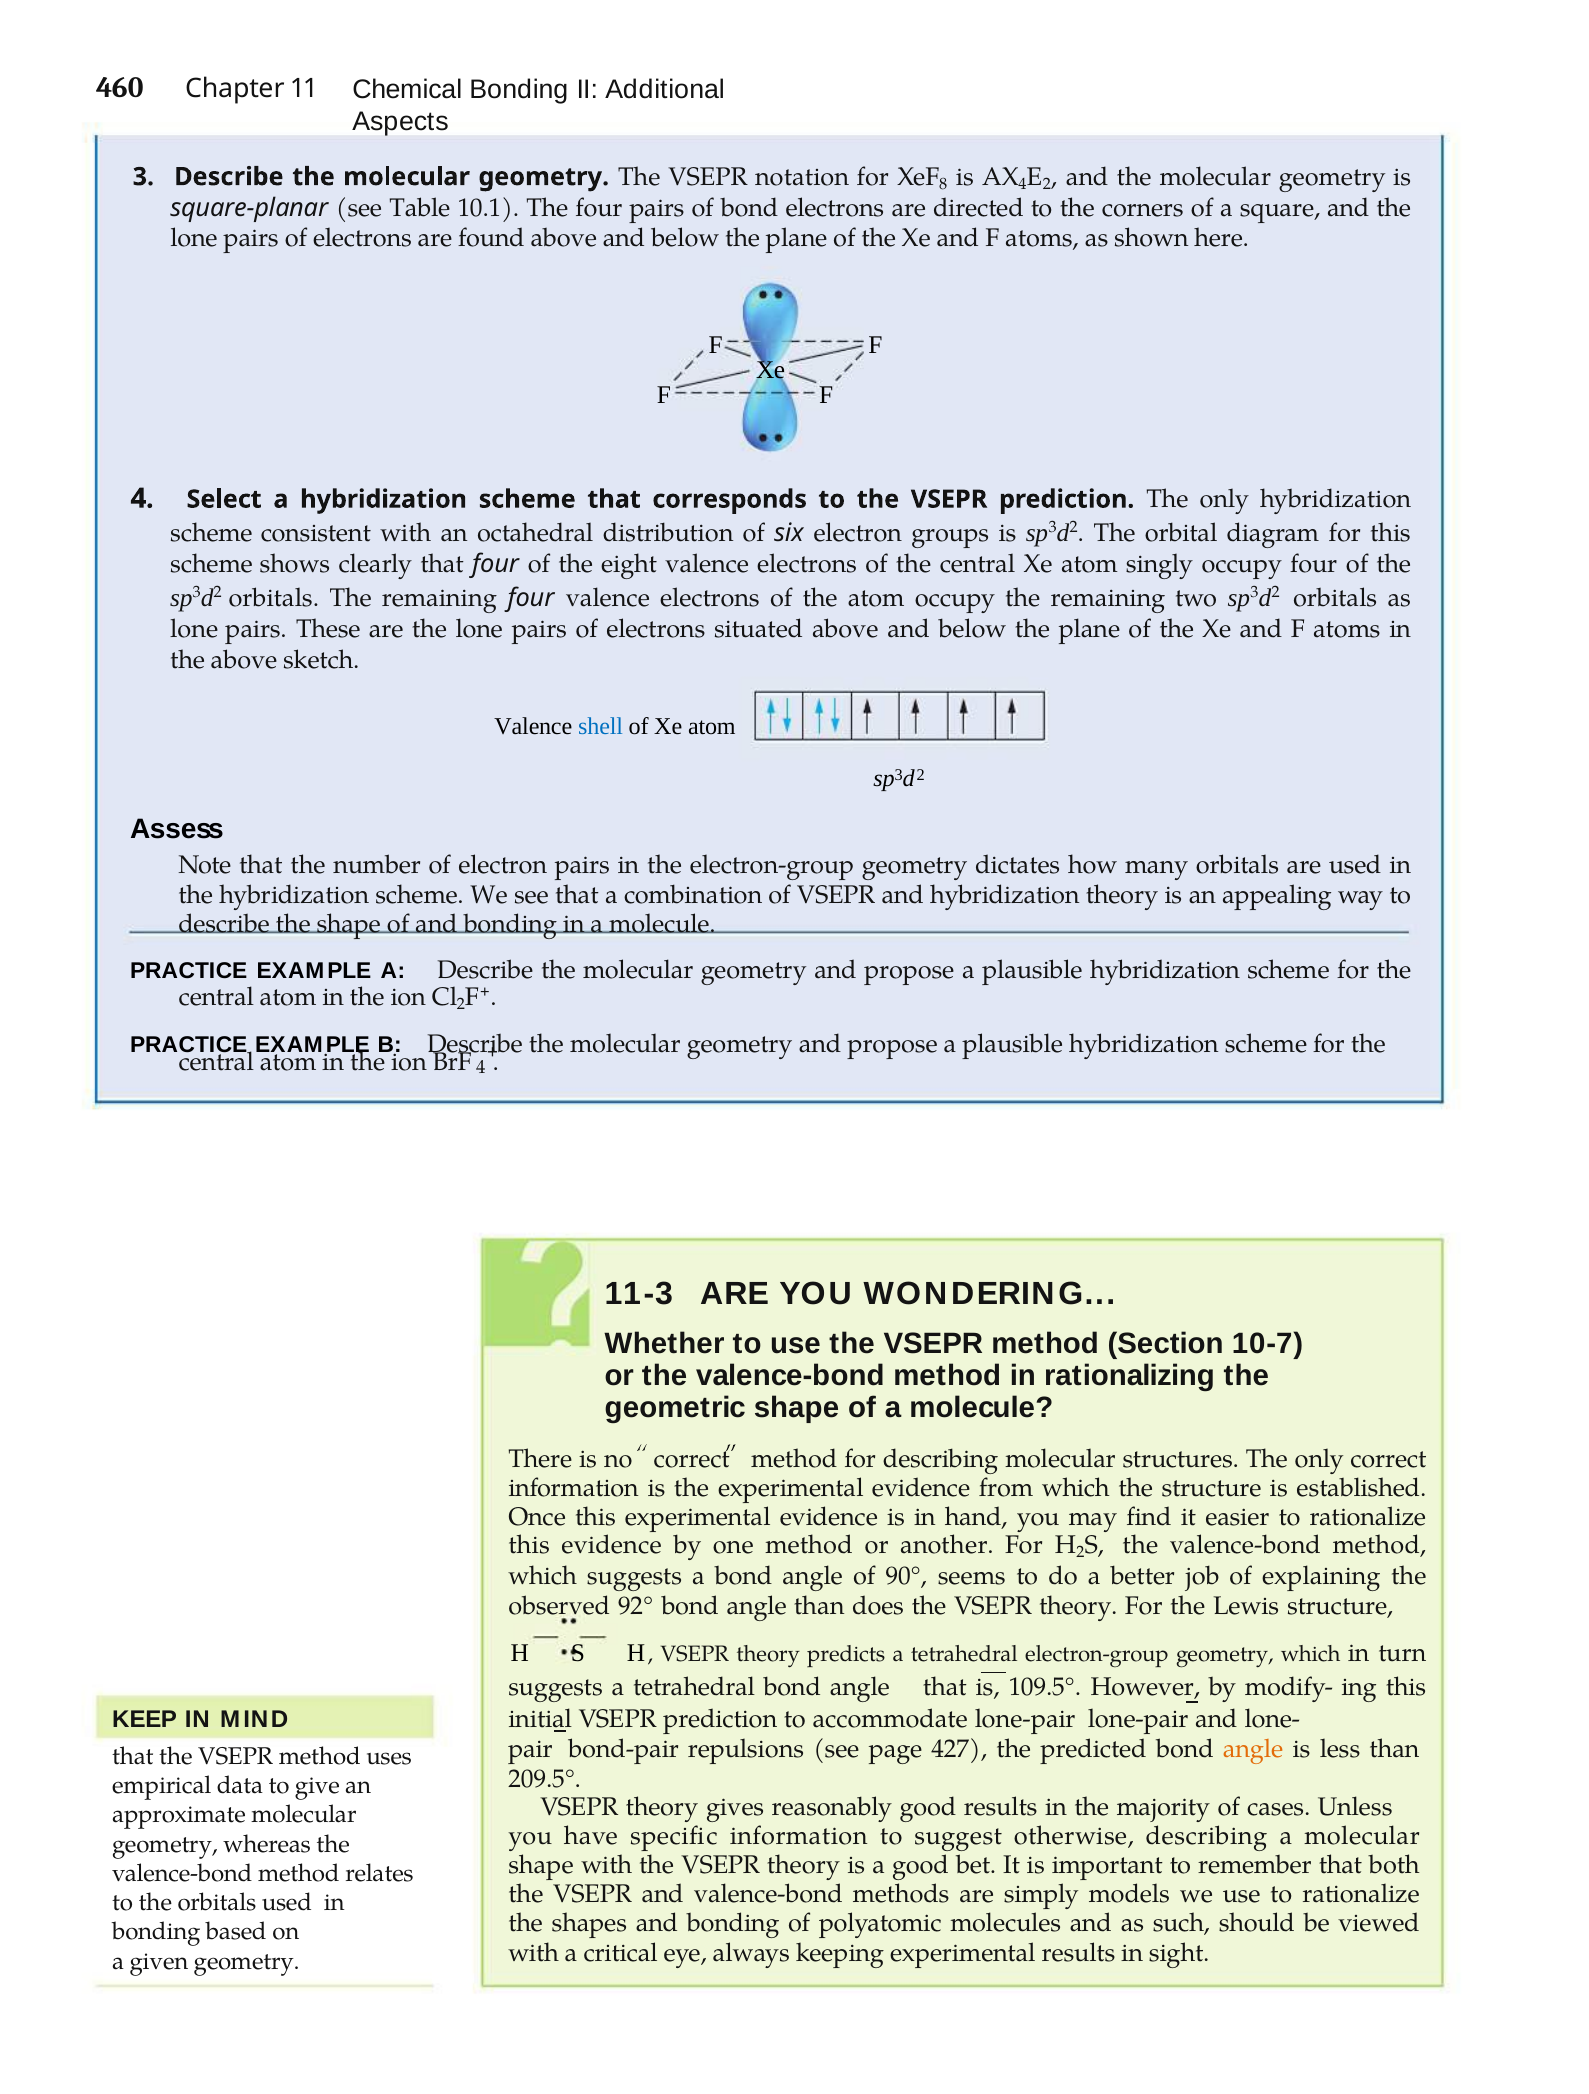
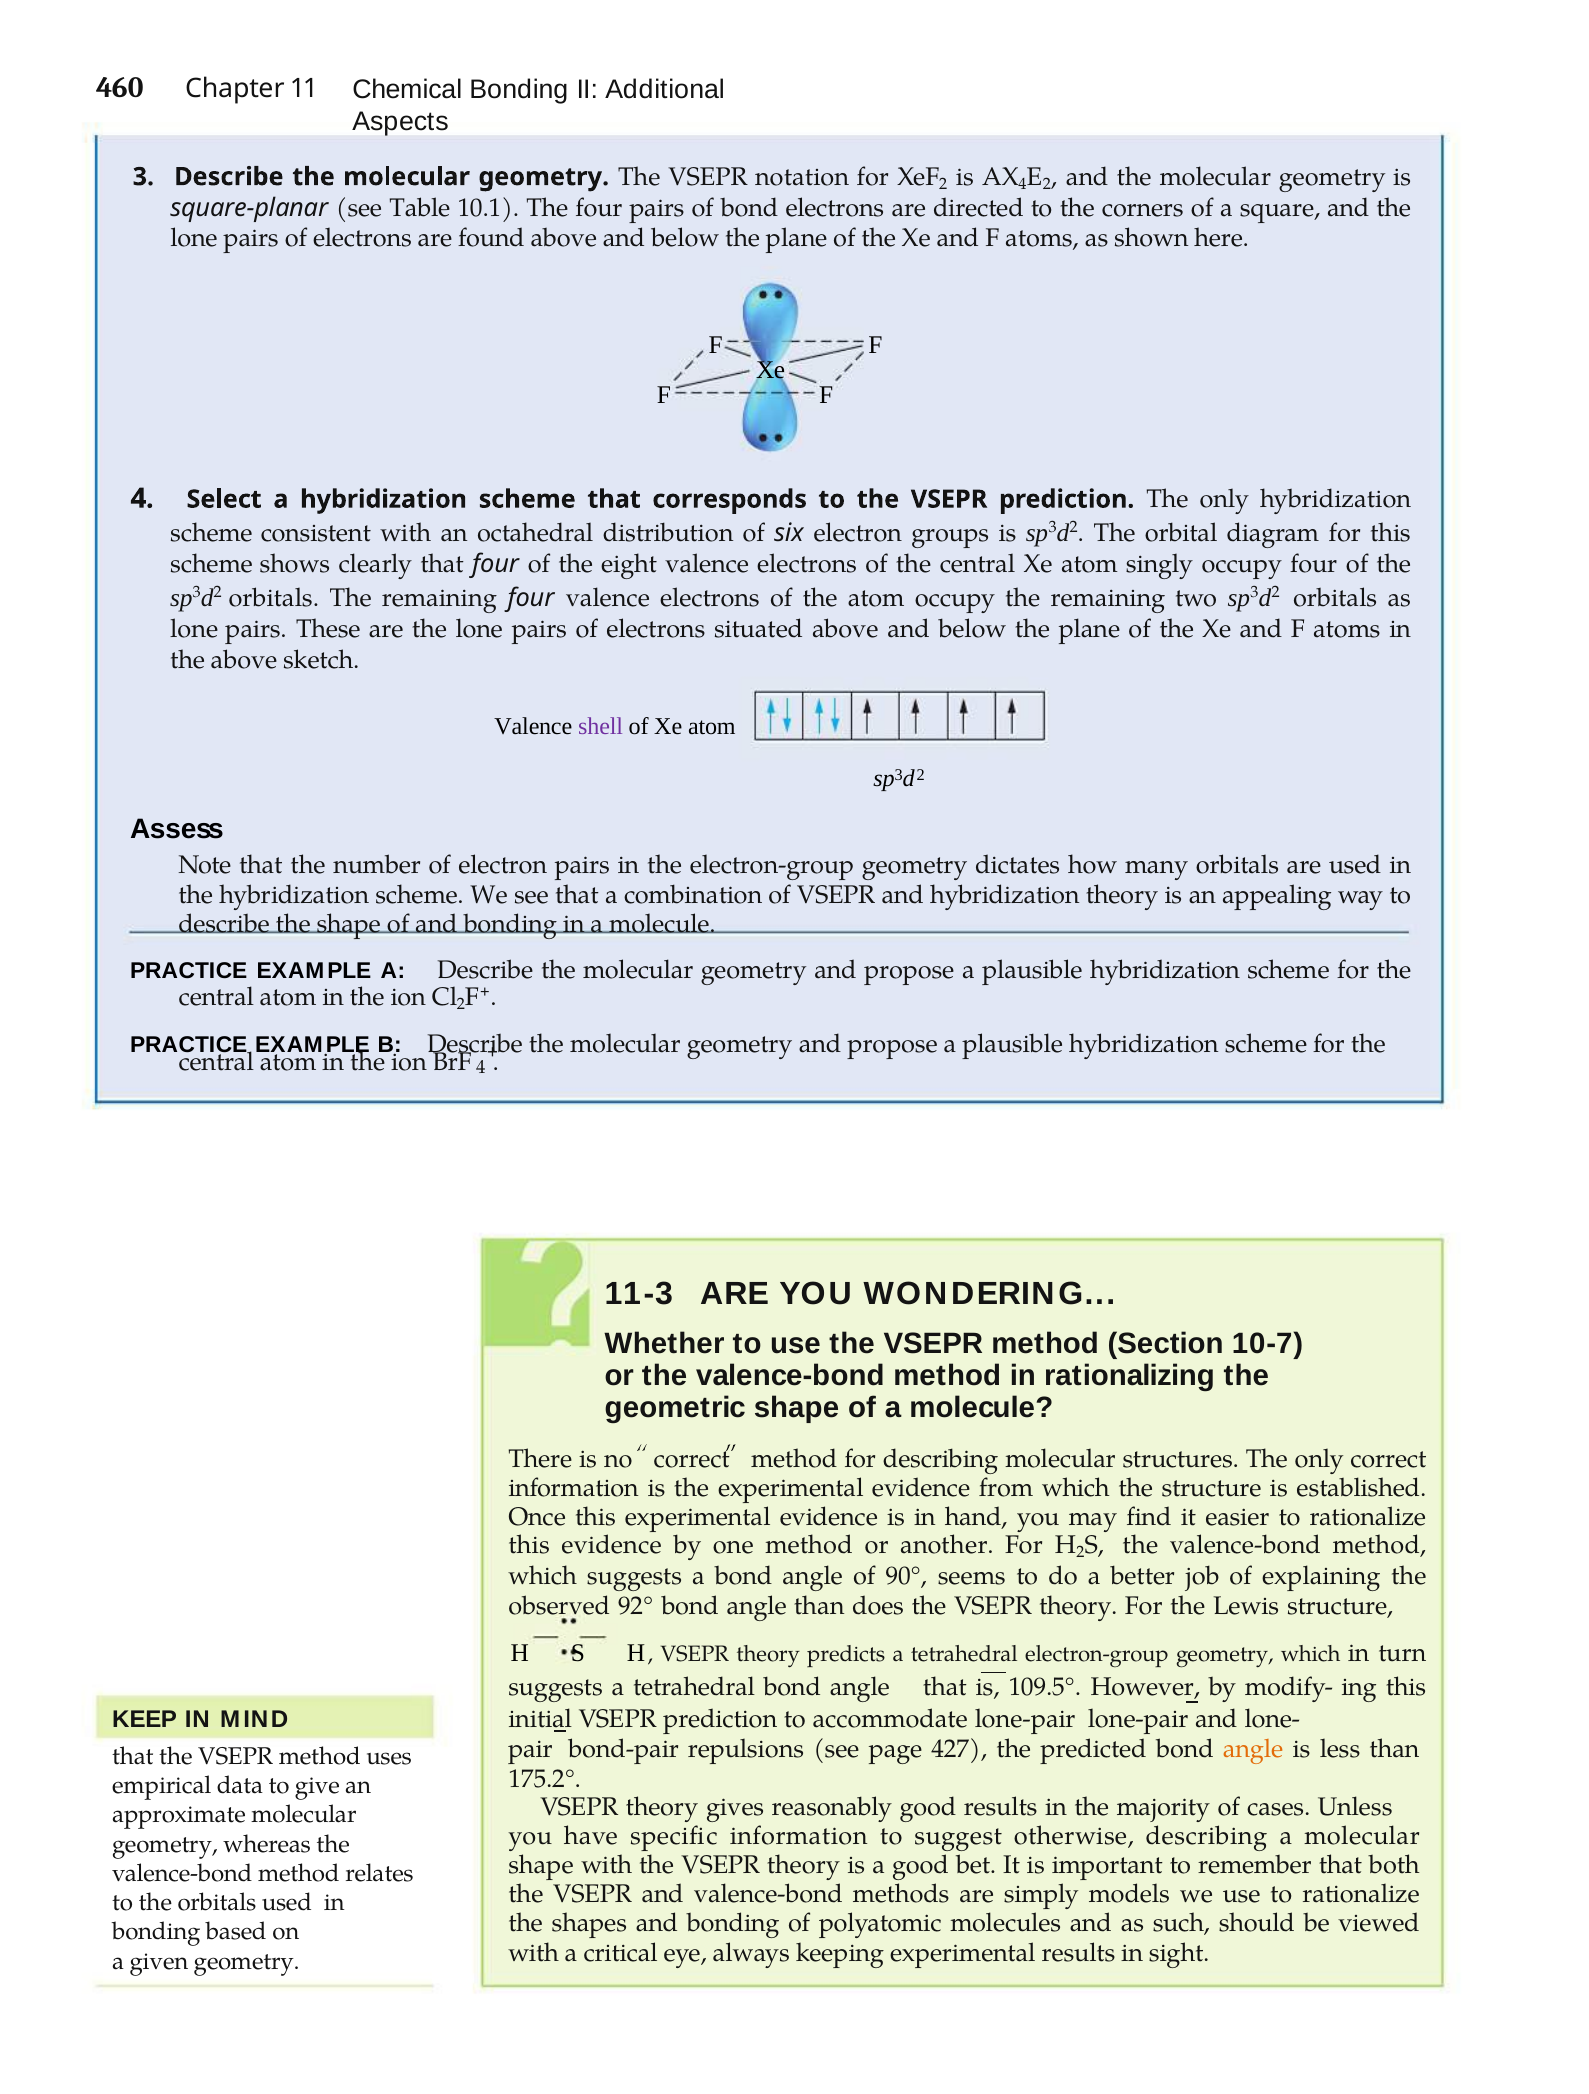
8 at (943, 184): 8 -> 2
shell colour: blue -> purple
209.5°: 209.5° -> 175.2°
